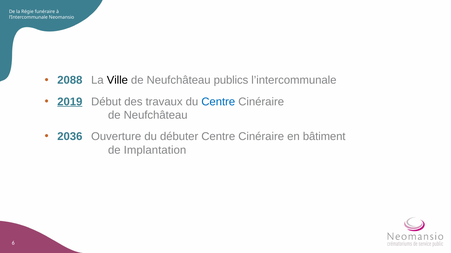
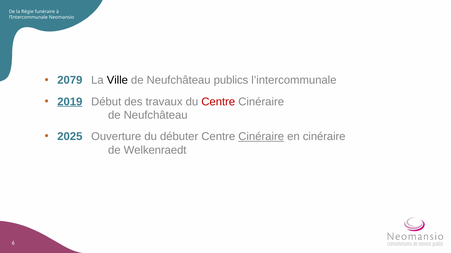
2088: 2088 -> 2079
Centre at (218, 102) colour: blue -> red
2036: 2036 -> 2025
Cinéraire at (261, 137) underline: none -> present
en bâtiment: bâtiment -> cinéraire
Implantation: Implantation -> Welkenraedt
